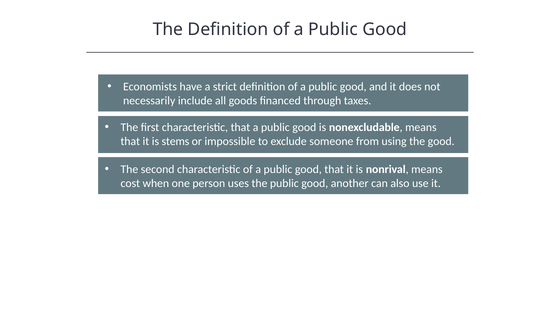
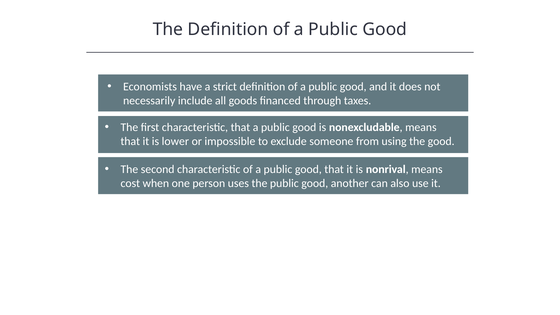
stems: stems -> lower
